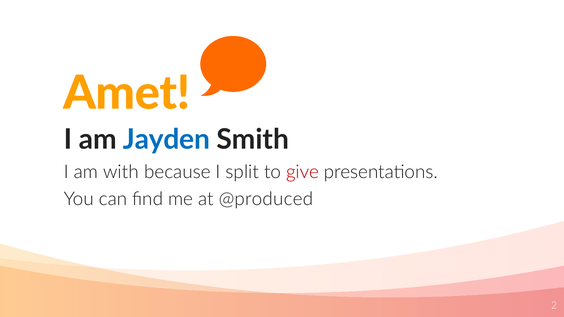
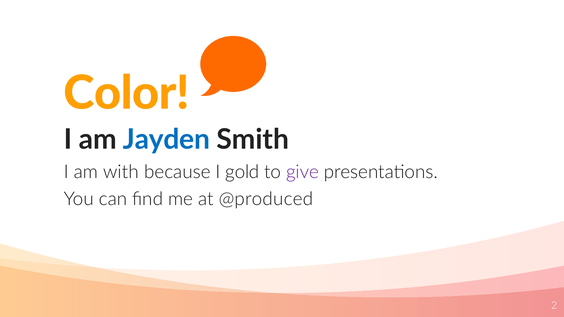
Amet: Amet -> Color
split: split -> gold
give colour: red -> purple
